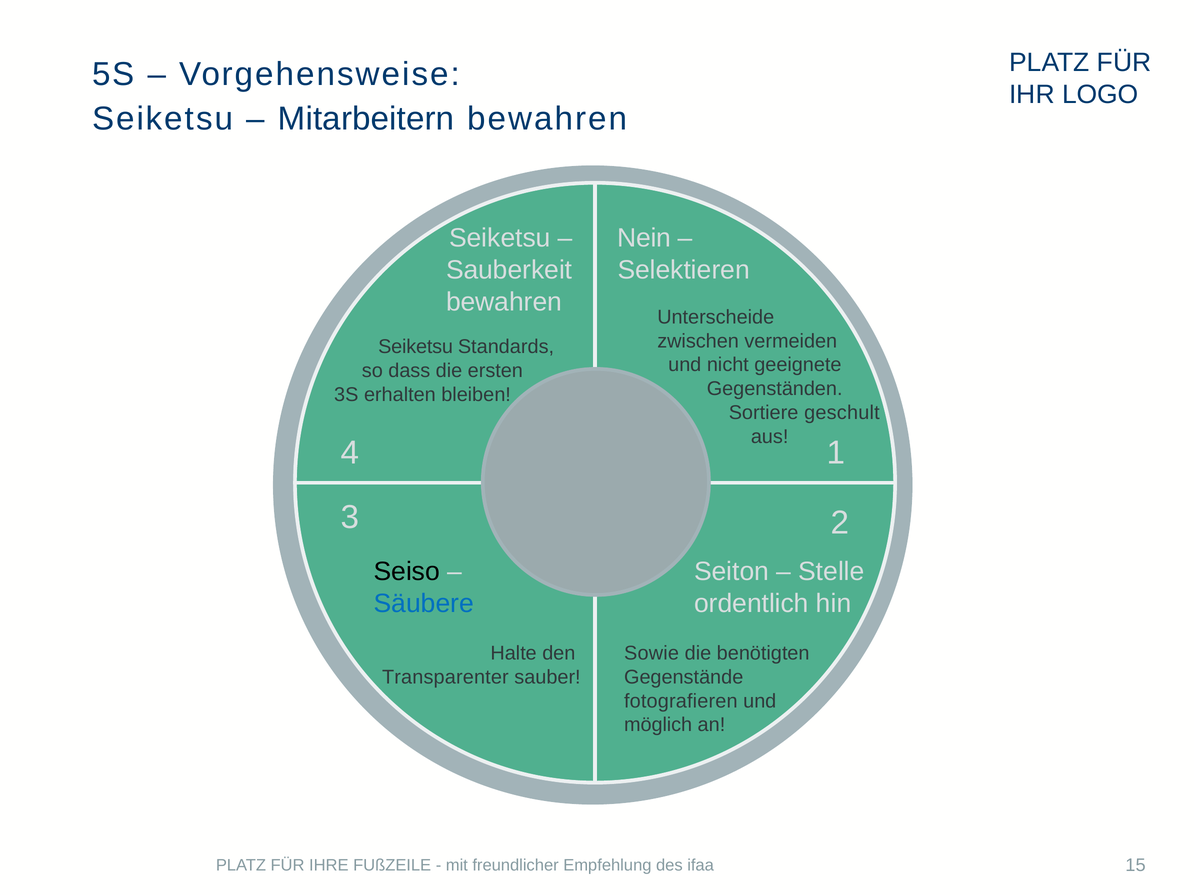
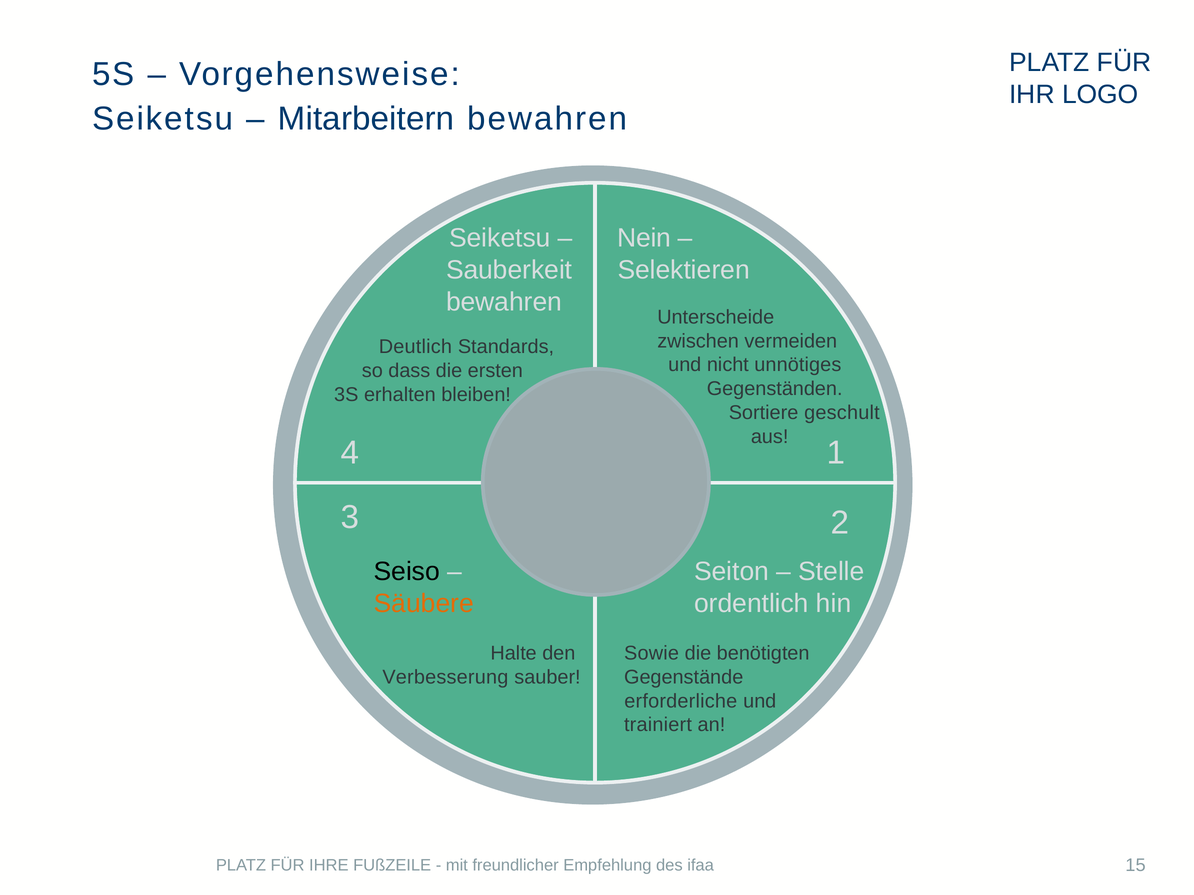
Seiketsu at (416, 347): Seiketsu -> Deutlich
geeignete: geeignete -> unnötiges
Säubere colour: blue -> orange
Transparenter: Transparenter -> Verbesserung
fotografieren: fotografieren -> erforderliche
möglich: möglich -> trainiert
